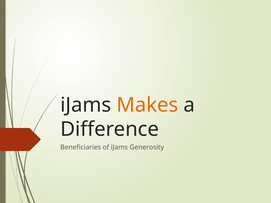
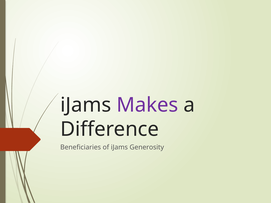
Makes colour: orange -> purple
